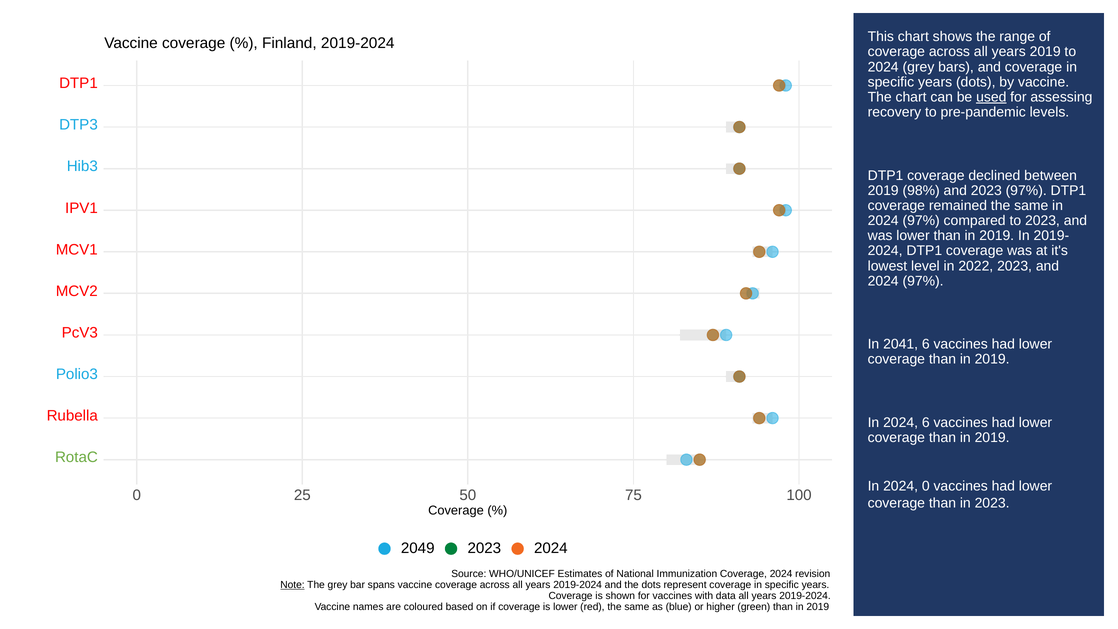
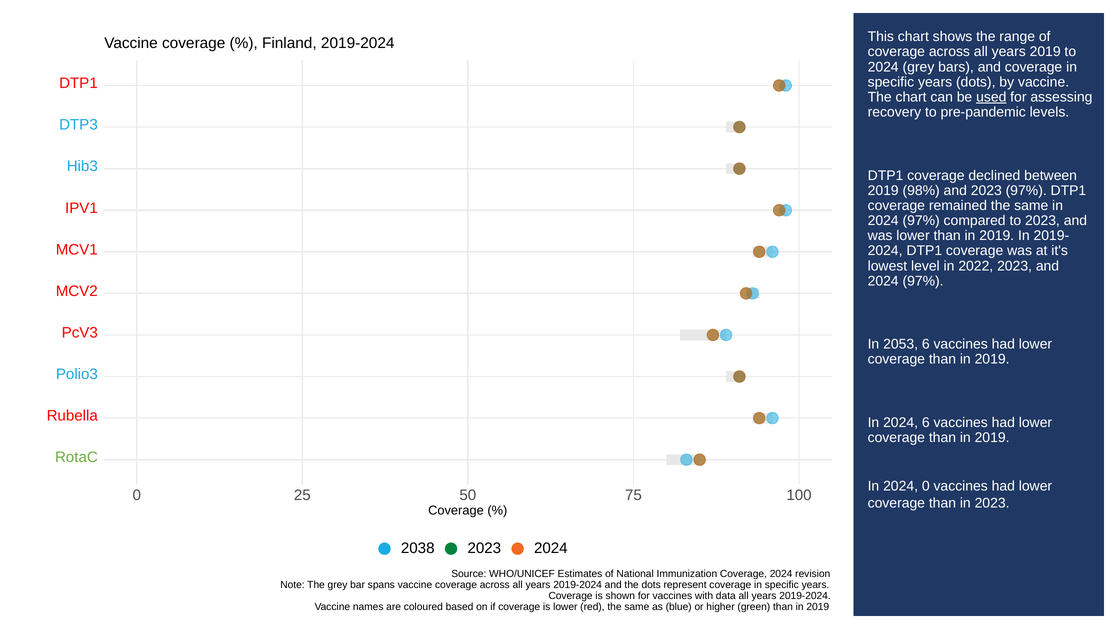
2041: 2041 -> 2053
2049: 2049 -> 2038
Note underline: present -> none
